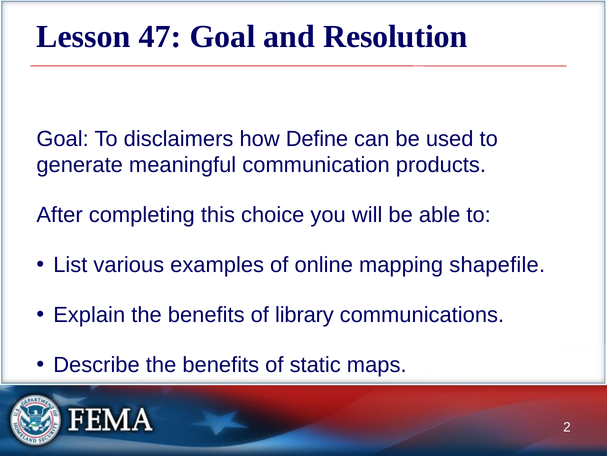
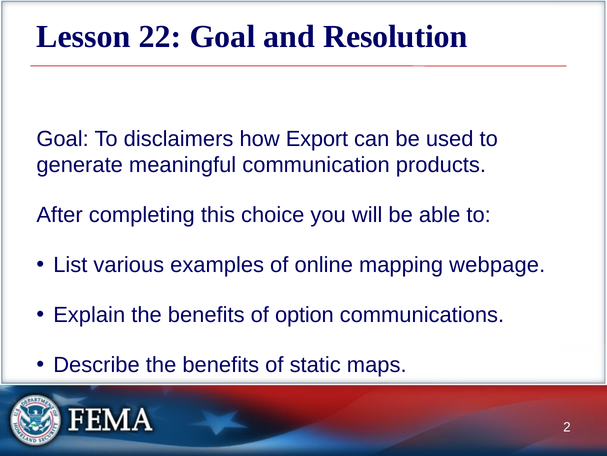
47: 47 -> 22
Define: Define -> Export
shapefile: shapefile -> webpage
library: library -> option
